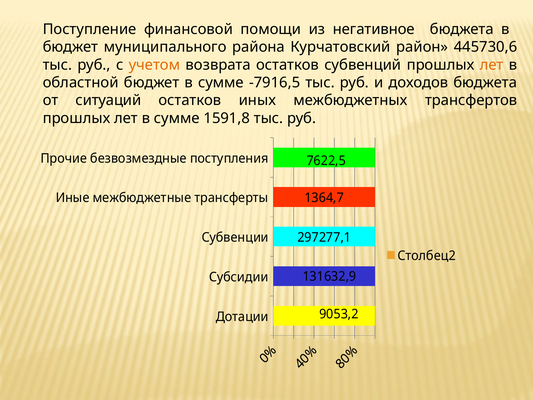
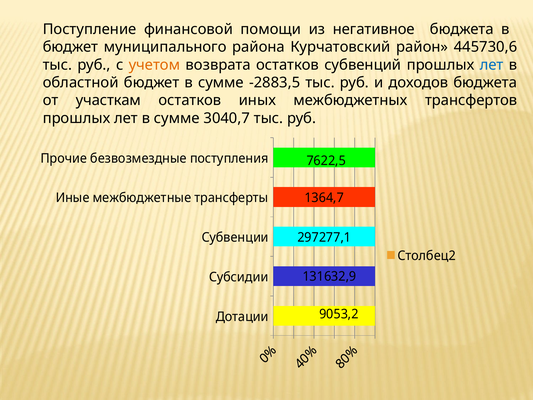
лет at (492, 65) colour: orange -> blue
-7916,5: -7916,5 -> -2883,5
ситуаций: ситуаций -> участкам
1591,8: 1591,8 -> 3040,7
